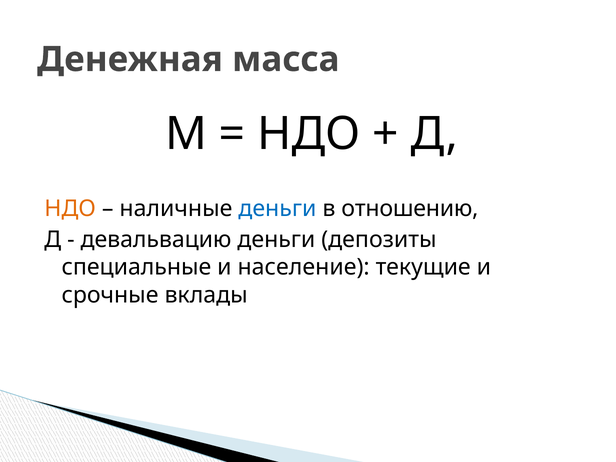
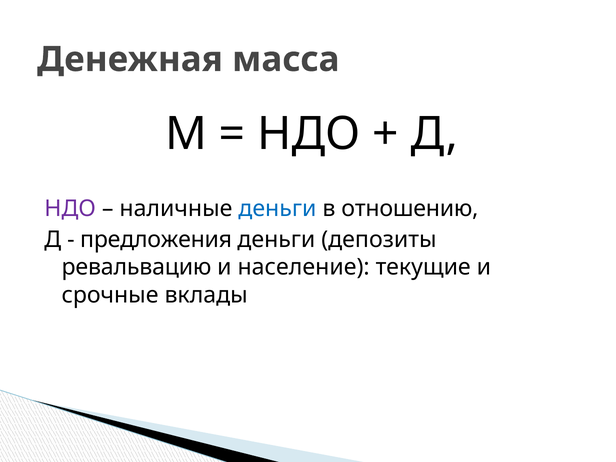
НДО at (70, 208) colour: orange -> purple
девальвацию: девальвацию -> предложения
специальные: специальные -> ревальвацию
